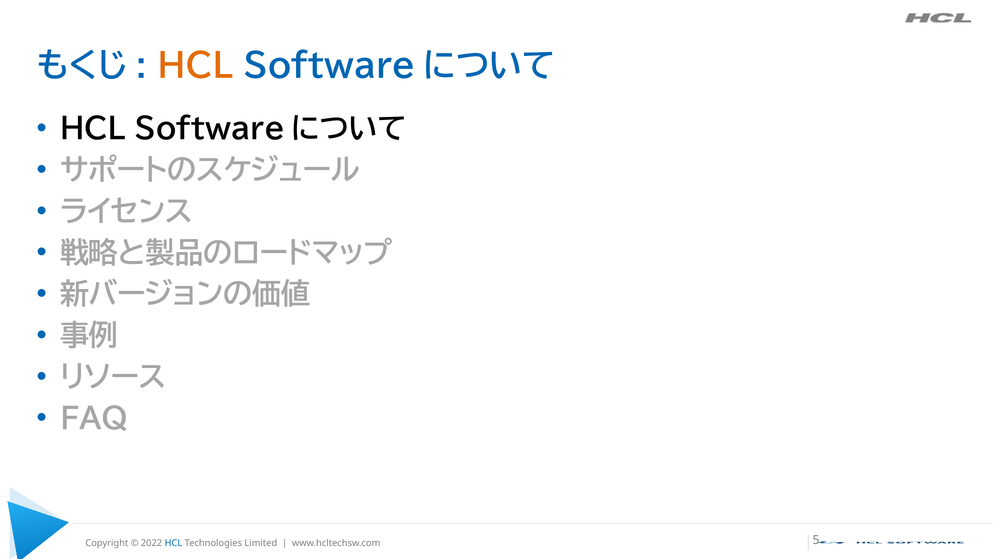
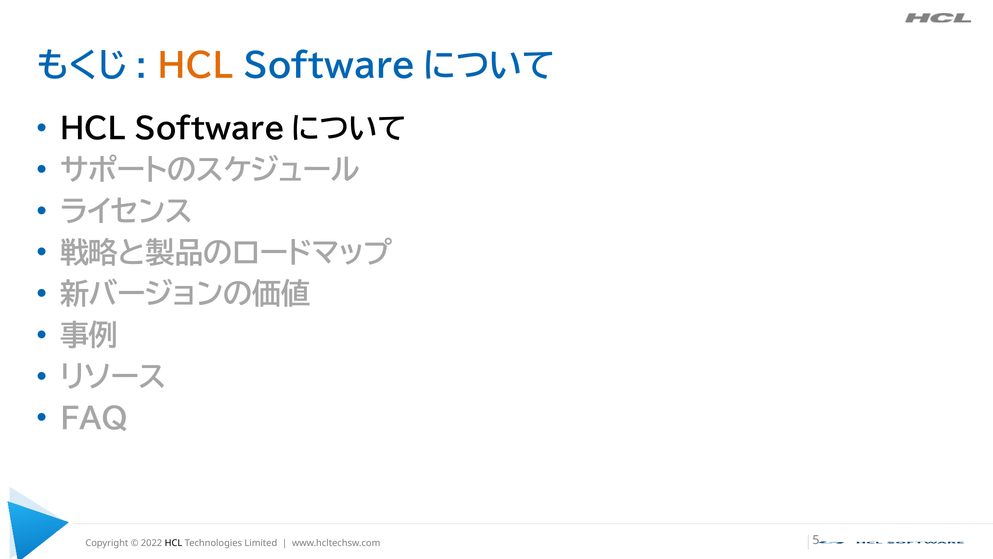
HCL at (174, 543) colour: blue -> black
